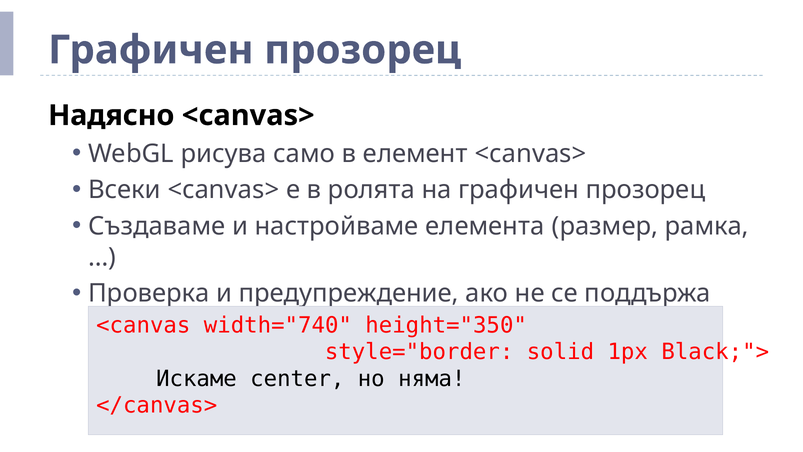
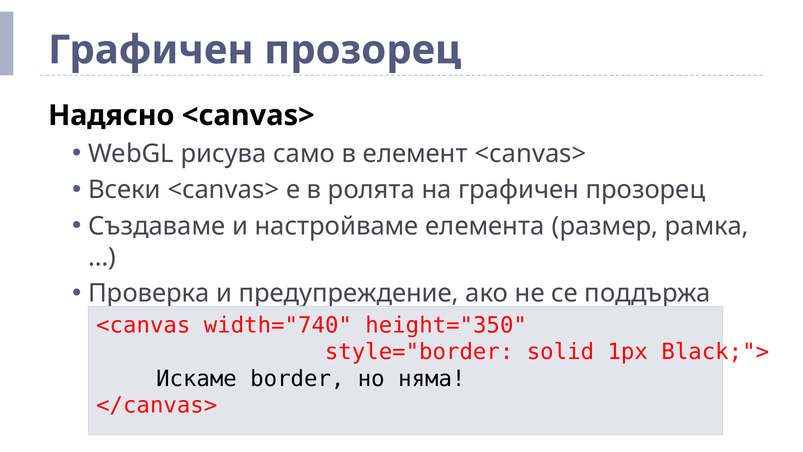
center: center -> border
